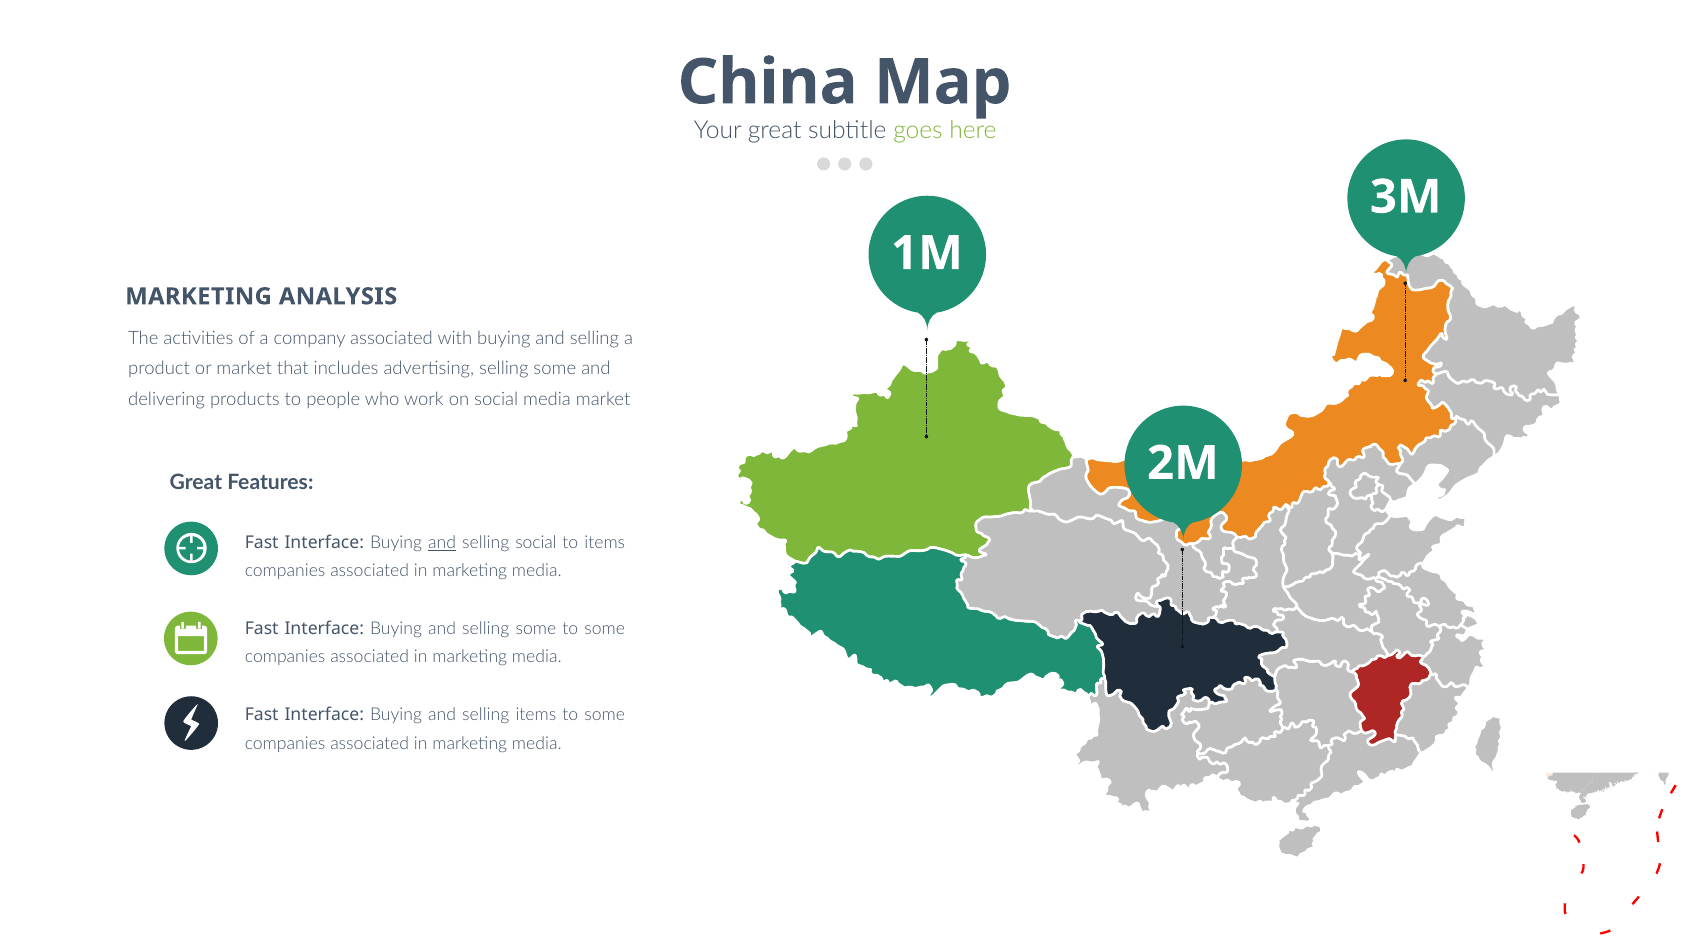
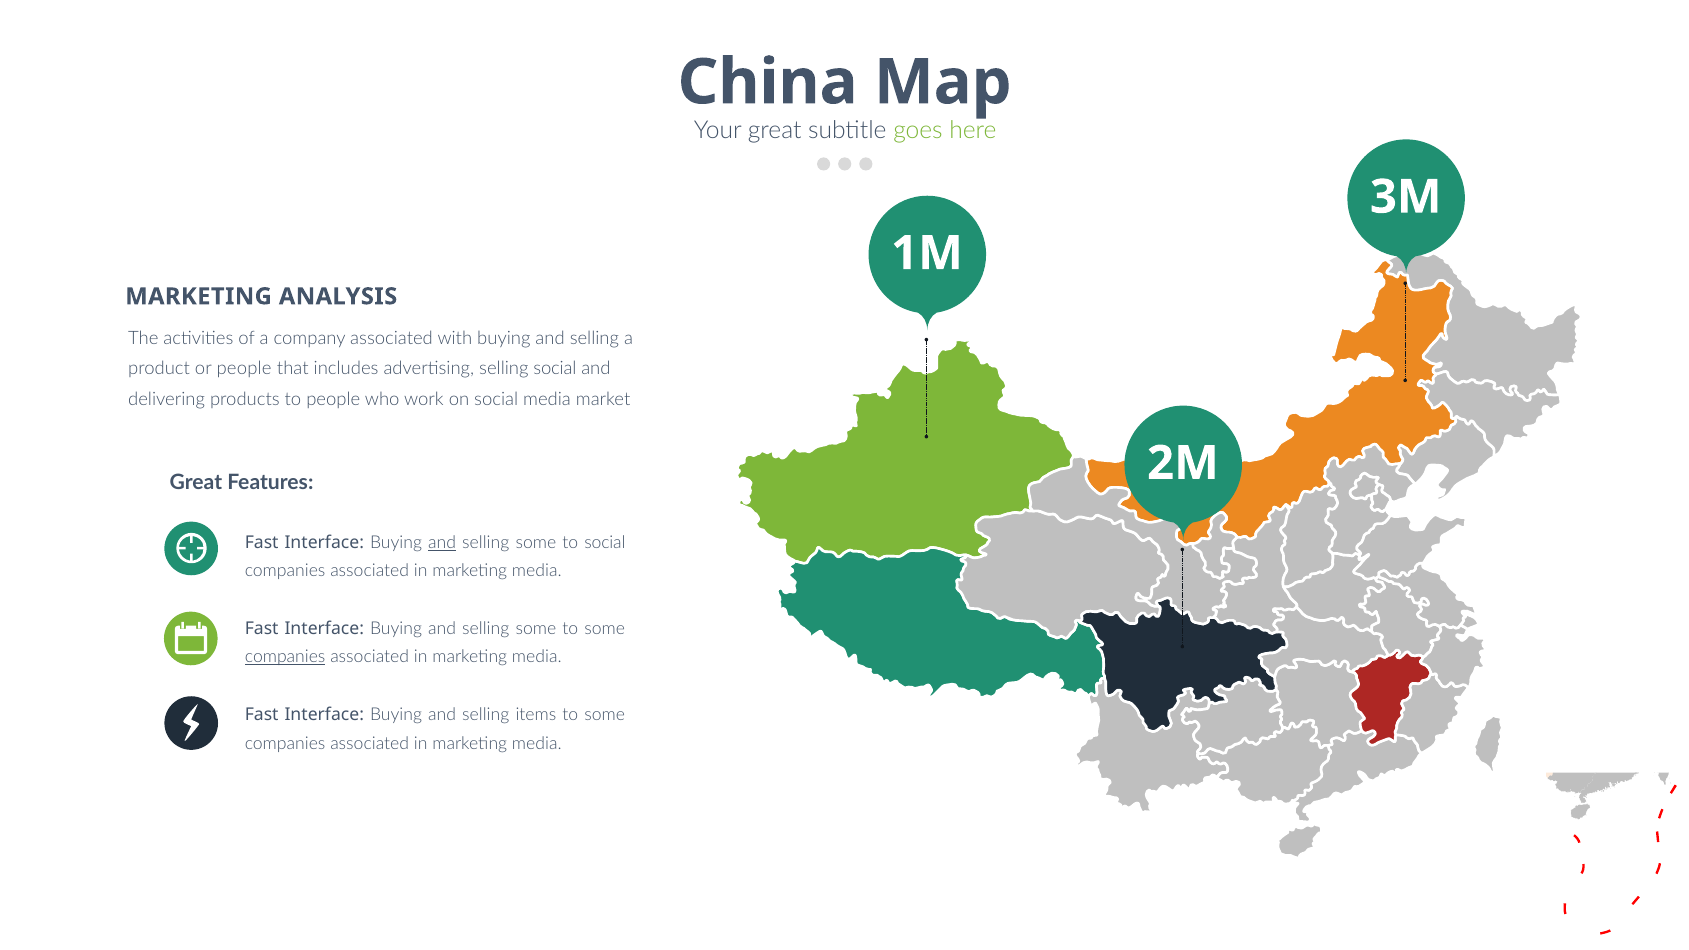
or market: market -> people
advertising selling some: some -> social
social at (536, 543): social -> some
to items: items -> social
companies at (285, 657) underline: none -> present
